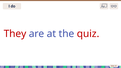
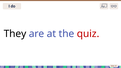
They colour: red -> black
